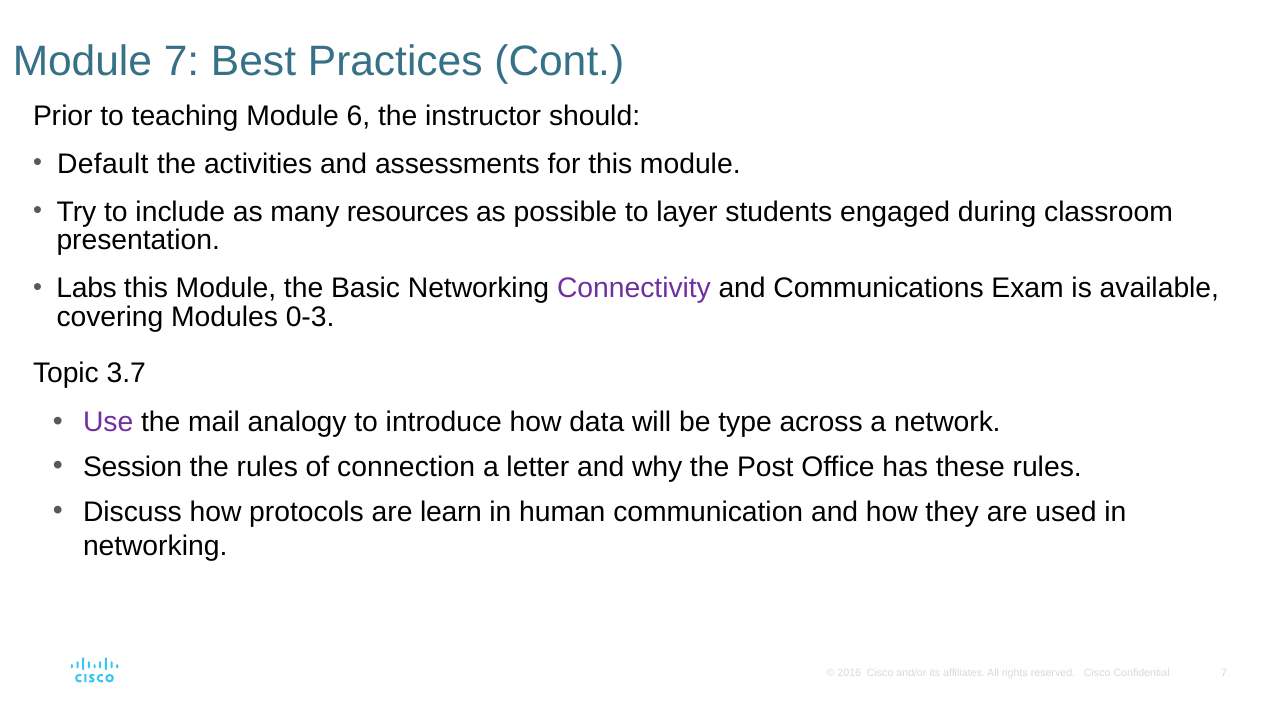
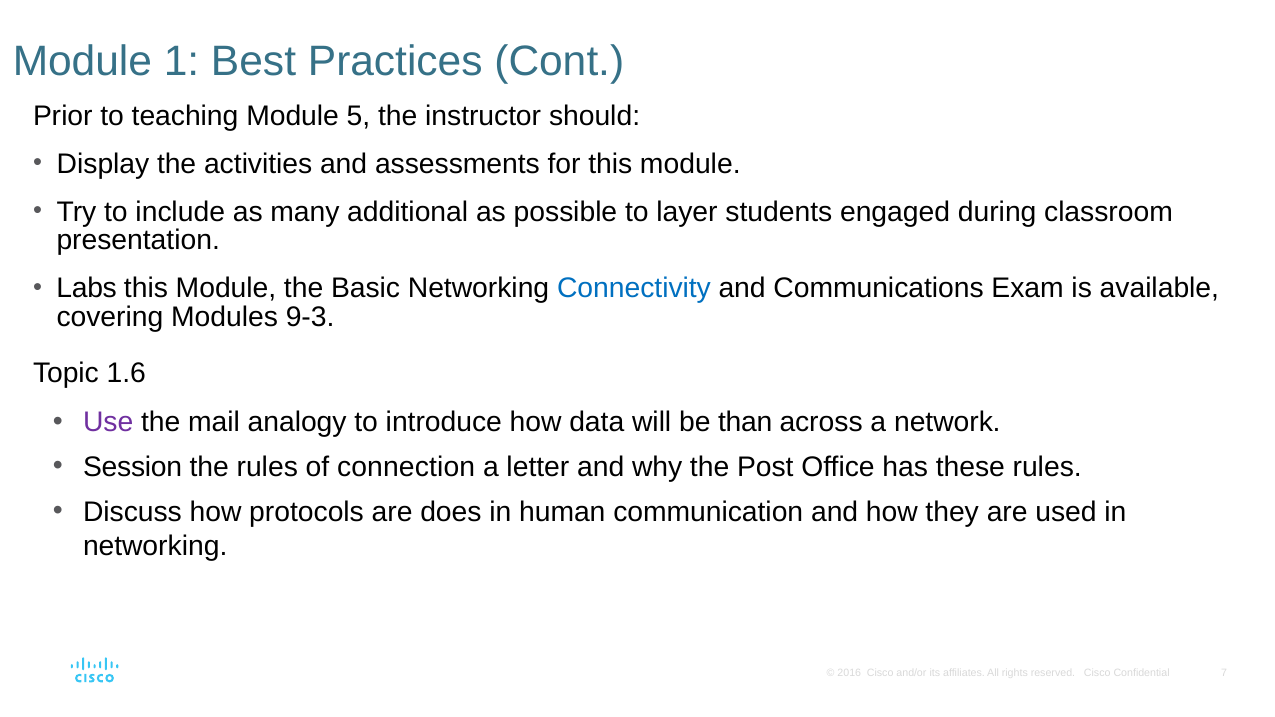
Module 7: 7 -> 1
6: 6 -> 5
Default: Default -> Display
resources: resources -> additional
Connectivity colour: purple -> blue
0-3: 0-3 -> 9-3
3.7: 3.7 -> 1.6
type: type -> than
learn: learn -> does
